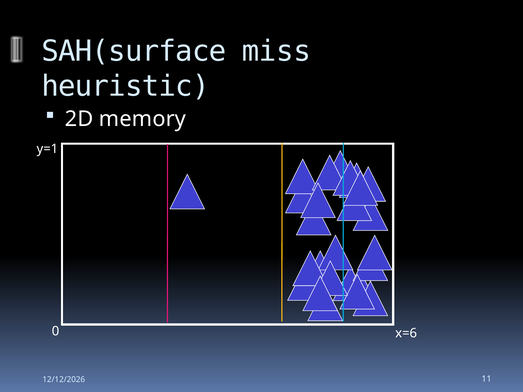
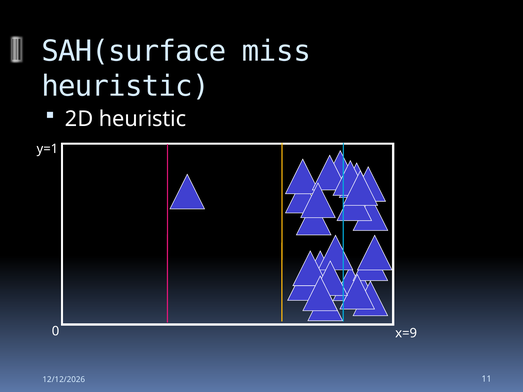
2D memory: memory -> heuristic
x=6: x=6 -> x=9
